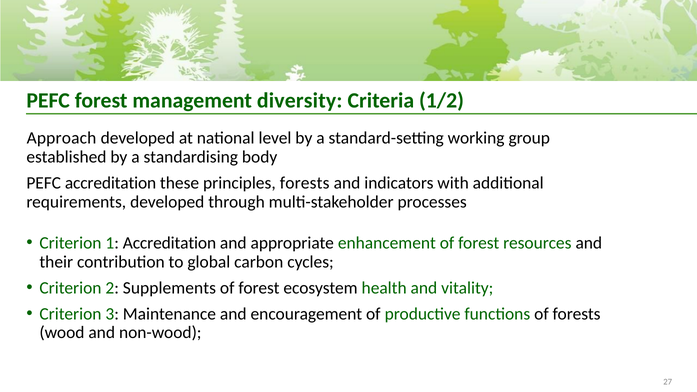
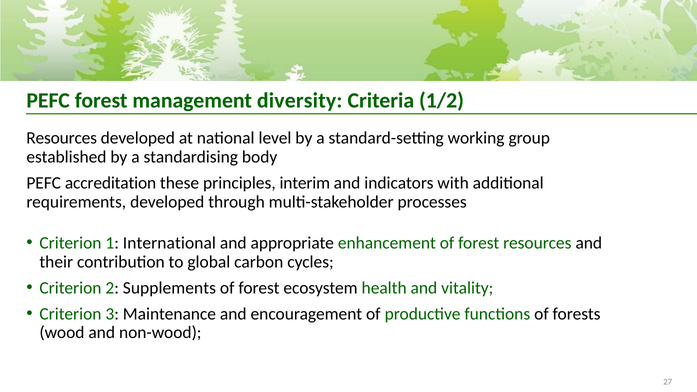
Approach at (61, 138): Approach -> Resources
principles forests: forests -> interim
1 Accreditation: Accreditation -> International
